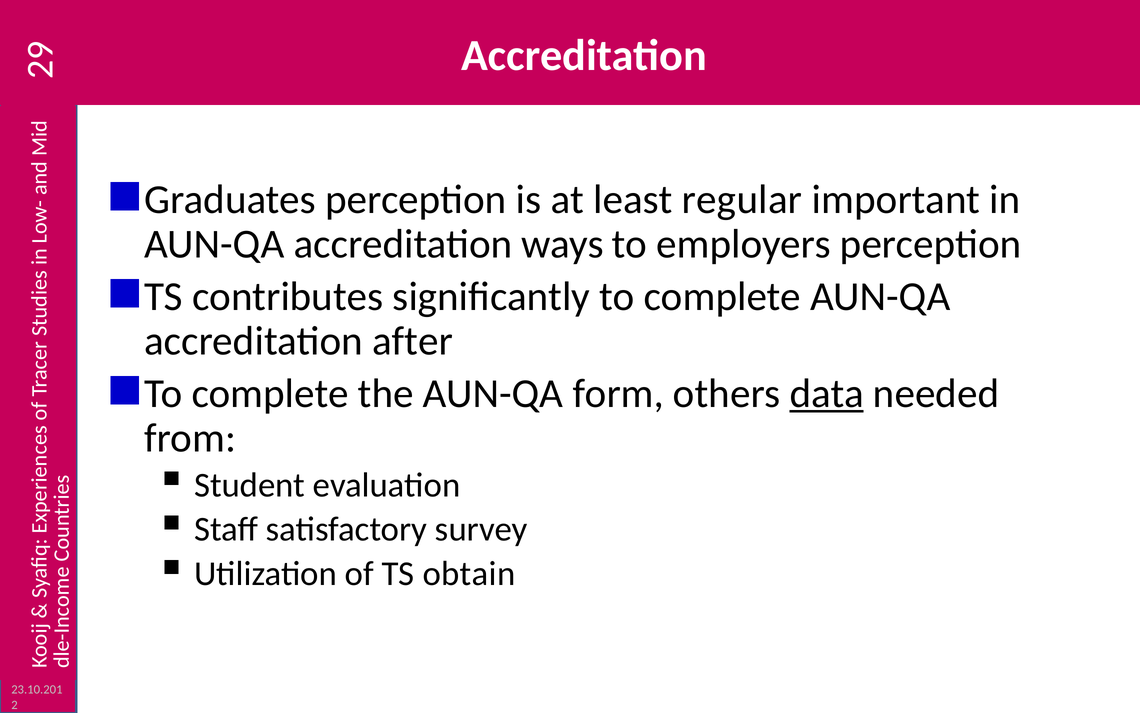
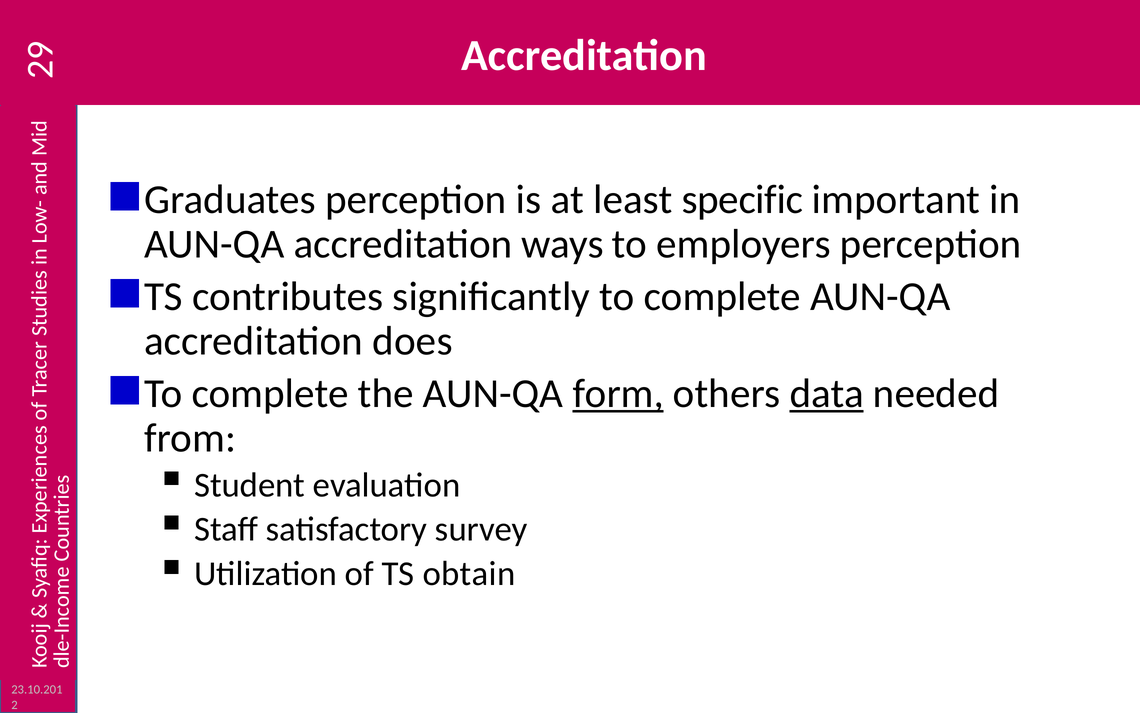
regular: regular -> specific
after: after -> does
form underline: none -> present
